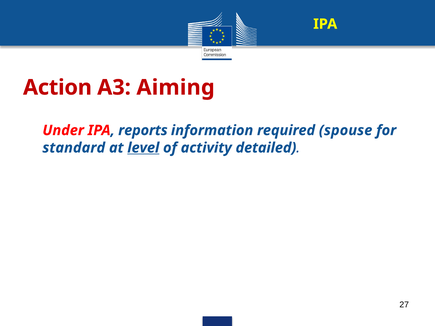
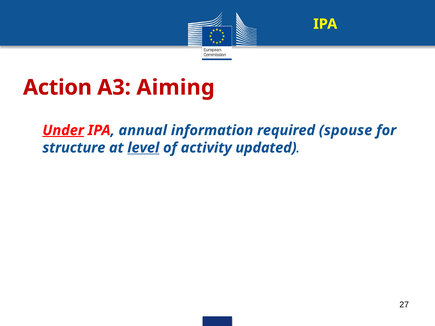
Under underline: none -> present
reports: reports -> annual
standard: standard -> structure
detailed: detailed -> updated
